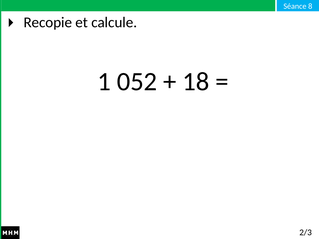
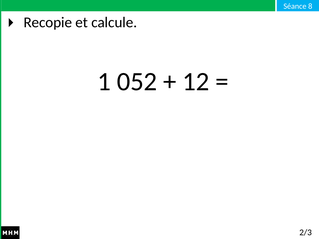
18: 18 -> 12
